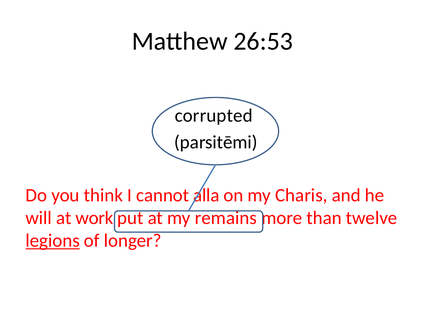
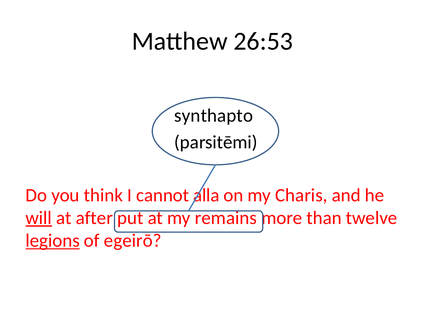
corrupted: corrupted -> synthapto
will underline: none -> present
work: work -> after
longer: longer -> egeirō
